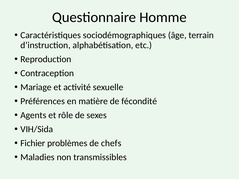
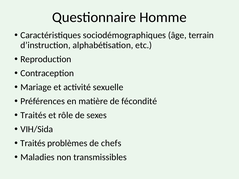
Agents at (33, 115): Agents -> Traités
Fichier at (33, 143): Fichier -> Traités
